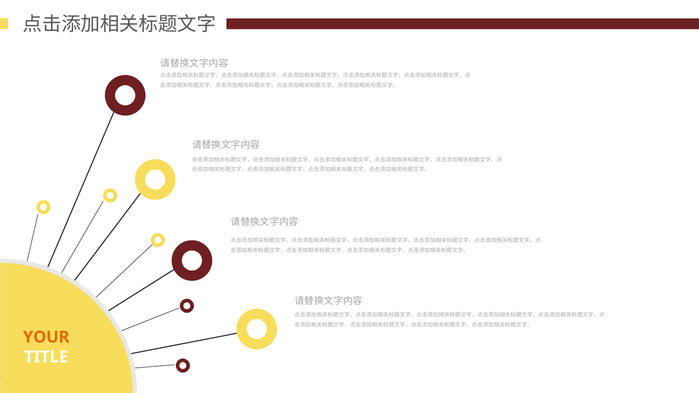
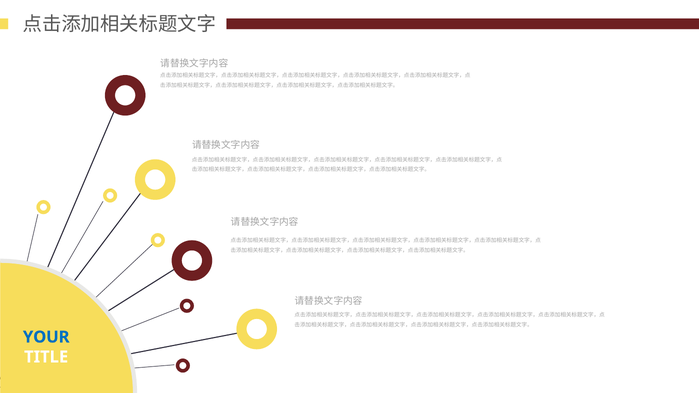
YOUR colour: orange -> blue
